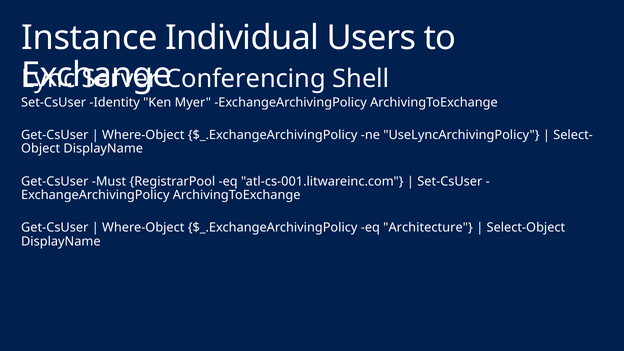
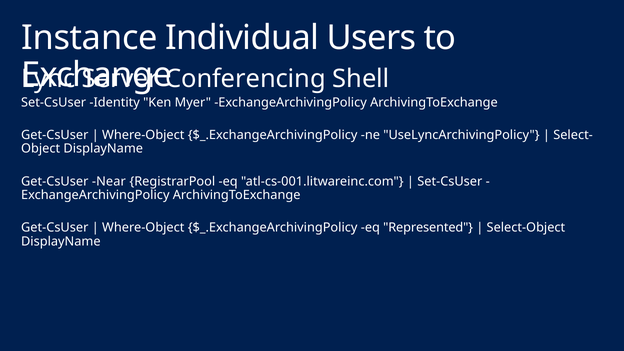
Must: Must -> Near
Architecture: Architecture -> Represented
